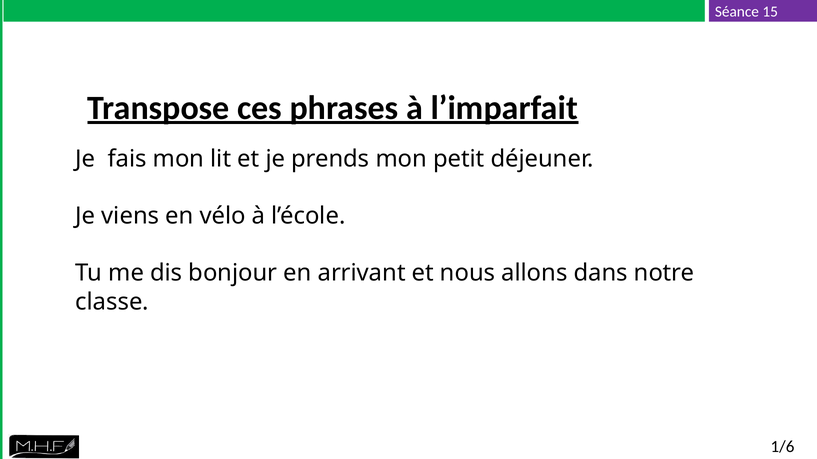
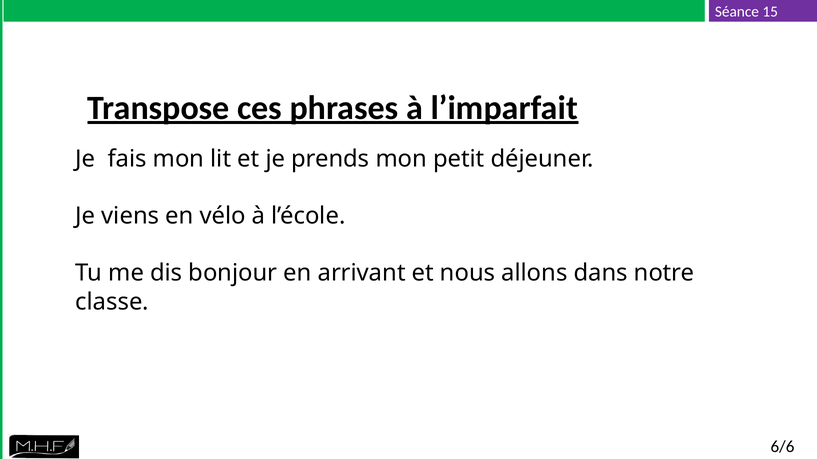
1/6: 1/6 -> 6/6
